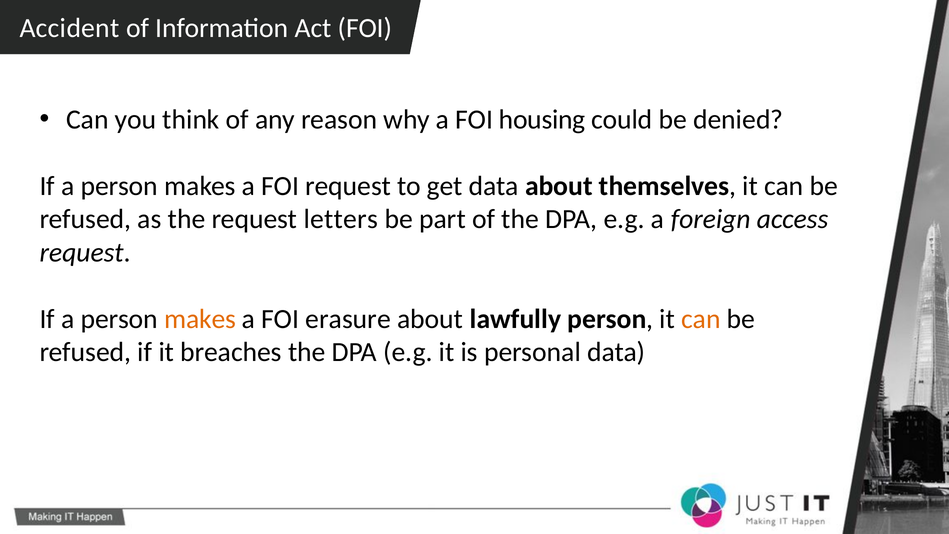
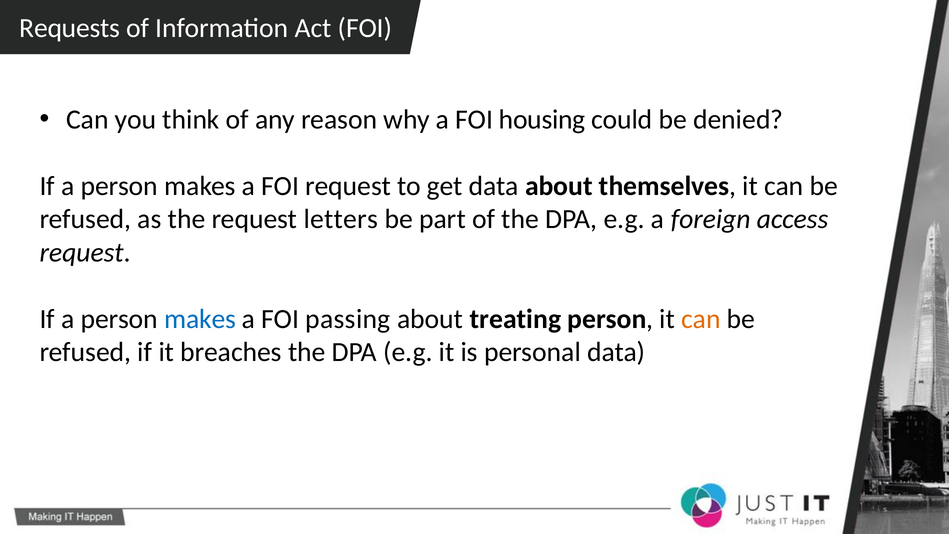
Accident: Accident -> Requests
makes at (200, 319) colour: orange -> blue
erasure: erasure -> passing
lawfully: lawfully -> treating
